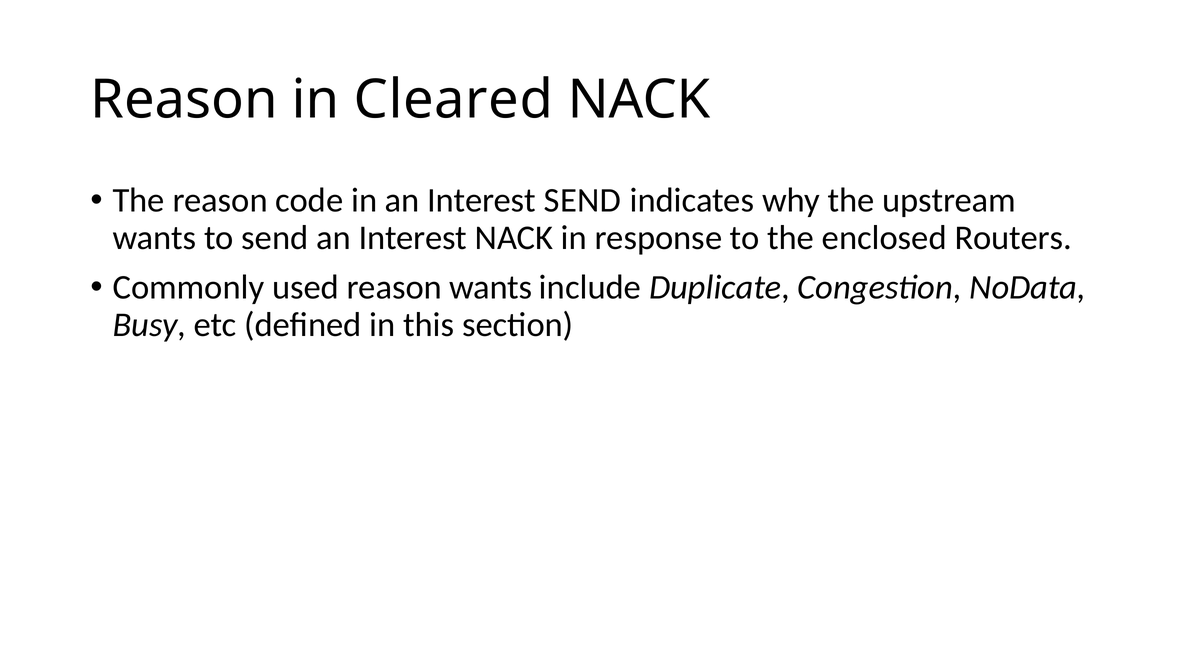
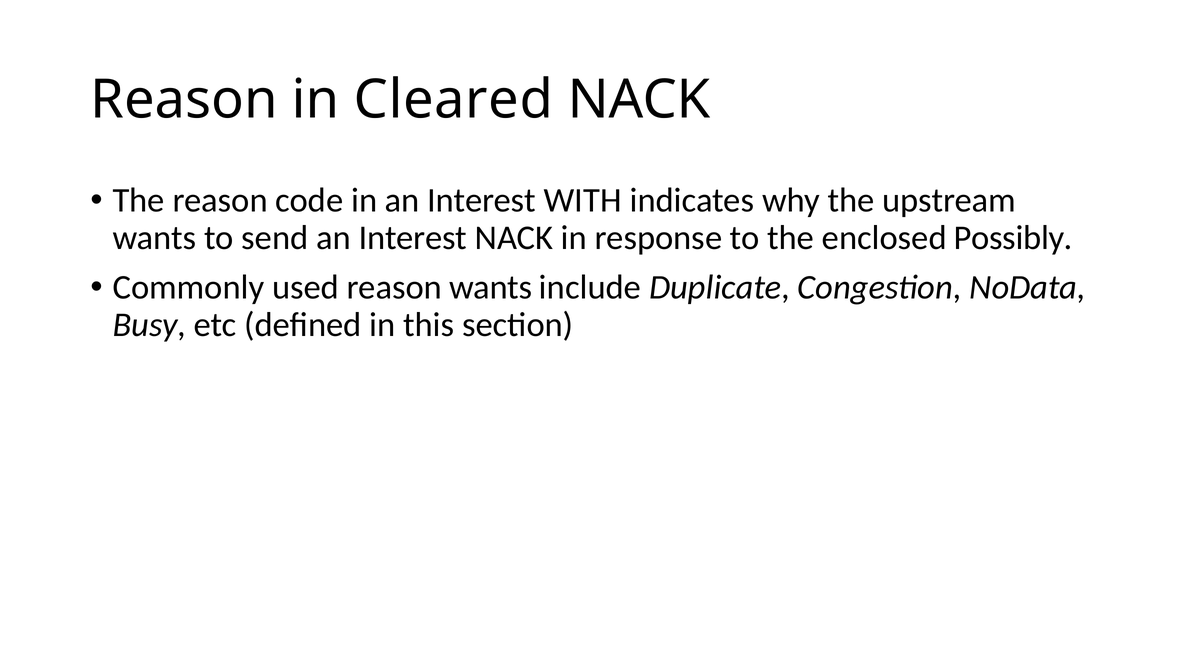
Interest SEND: SEND -> WITH
Routers: Routers -> Possibly
